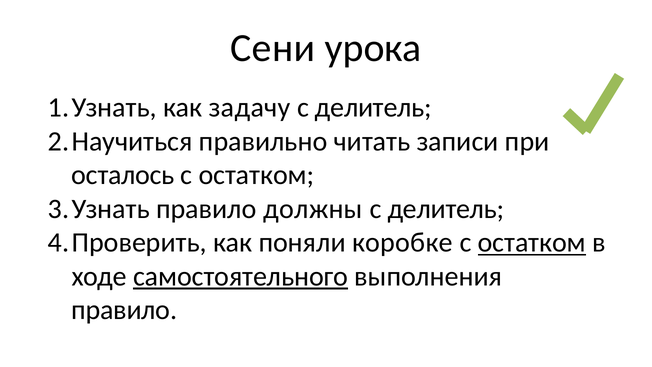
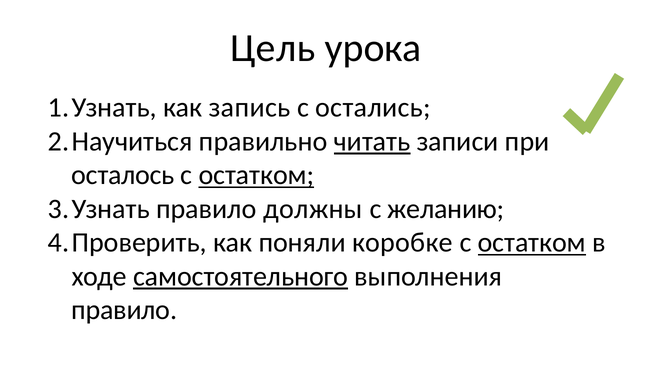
Сени: Сени -> Цель
задачу: задачу -> запись
делитель at (373, 108): делитель -> остались
читать underline: none -> present
остатком at (256, 175) underline: none -> present
делитель at (446, 209): делитель -> желанию
